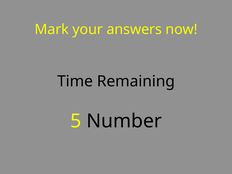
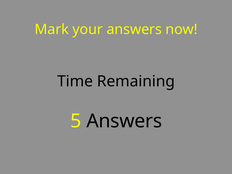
5 Number: Number -> Answers
